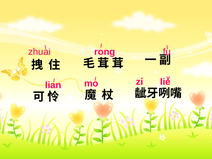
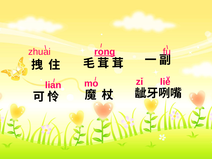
rong underline: none -> present
